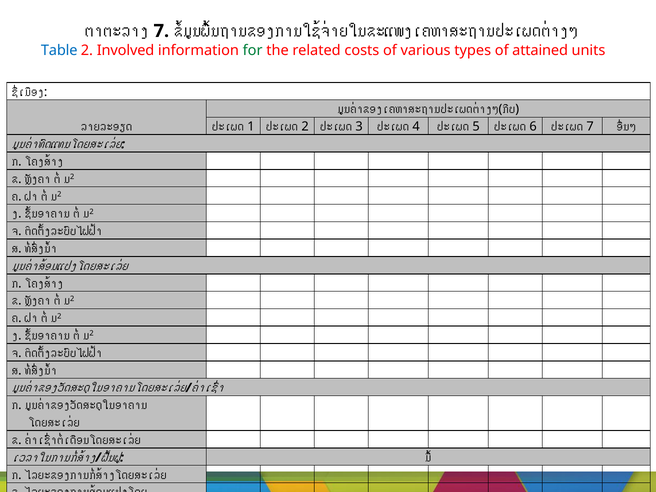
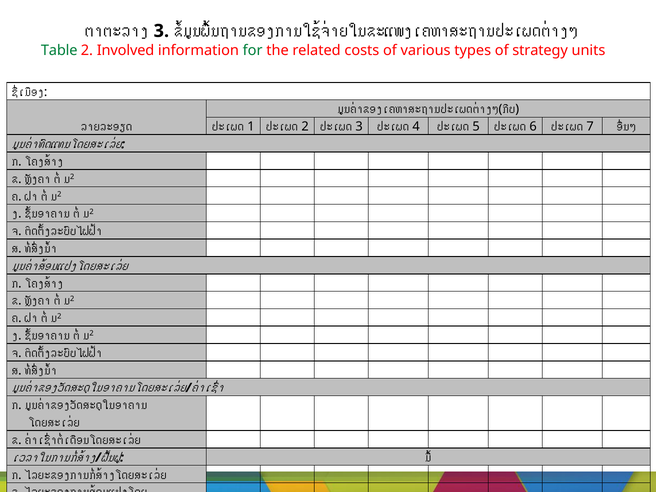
7 at (161, 31): 7 -> 3
Table colour: blue -> green
attained: attained -> strategy
